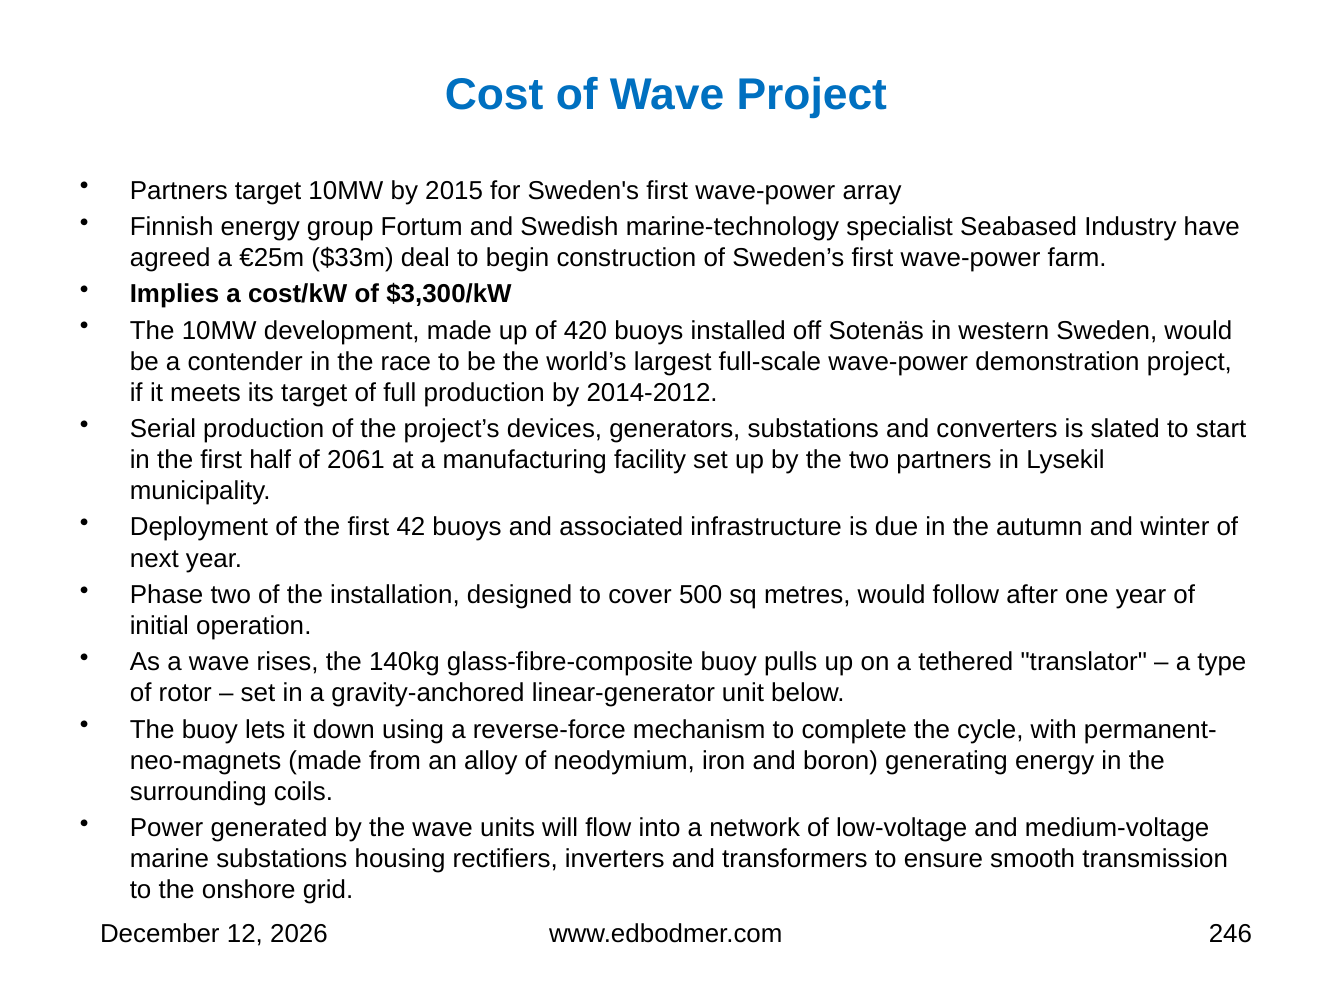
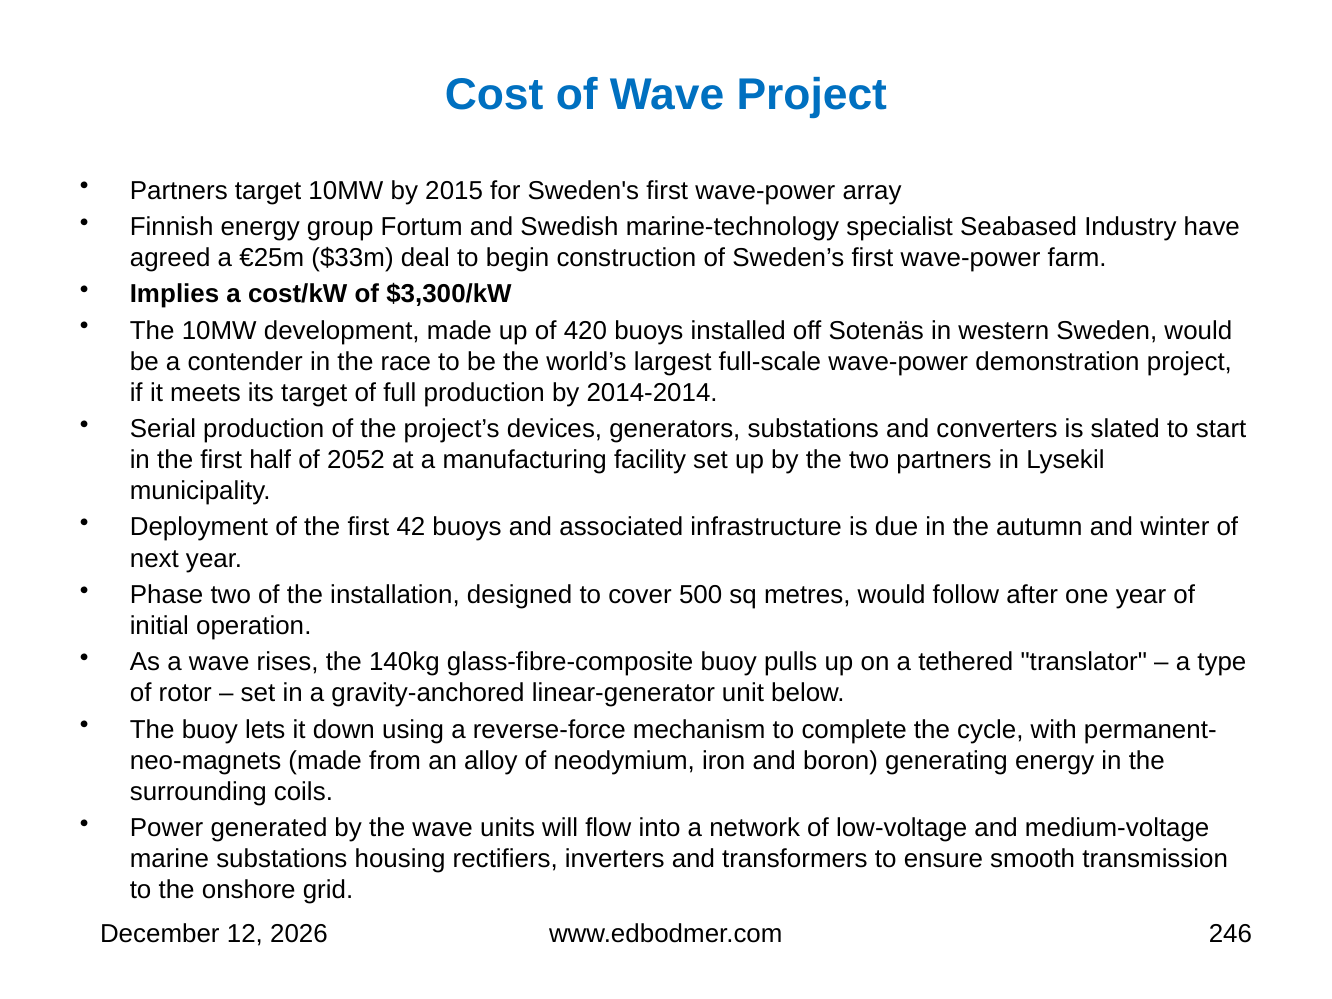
2014-2012: 2014-2012 -> 2014-2014
2061: 2061 -> 2052
